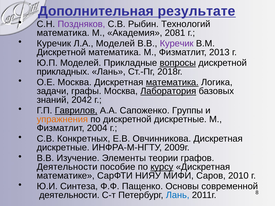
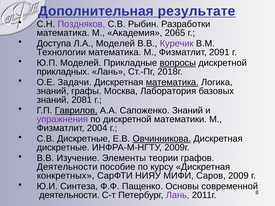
Технологий: Технологий -> Разработки
2081: 2081 -> 2065
Куречик at (54, 44): Куречик -> Доступа
Дискретной at (61, 52): Дискретной -> Технологии
2013: 2013 -> 2091
О.Е Москва: Москва -> Задачи
задачи at (53, 91): задачи -> знаний
Лаборатория underline: present -> none
2042: 2042 -> 2081
Сапоженко Группы: Группы -> Знаний
упражнения colour: orange -> purple
дискретной дискретные: дискретные -> математики
С.В Конкретных: Конкретных -> Дискретные
Овчинникова underline: none -> present
курсу underline: present -> none
математике: математике -> конкретных
2010: 2010 -> 2009
Лань at (178, 195) colour: blue -> purple
